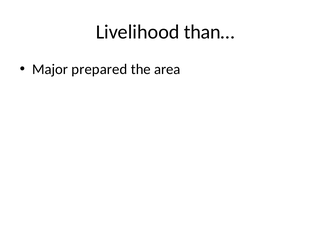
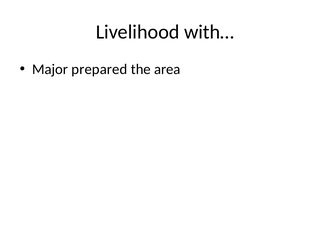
than…: than… -> with…
